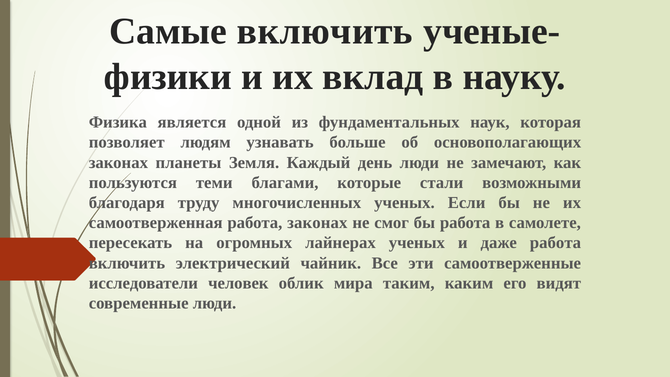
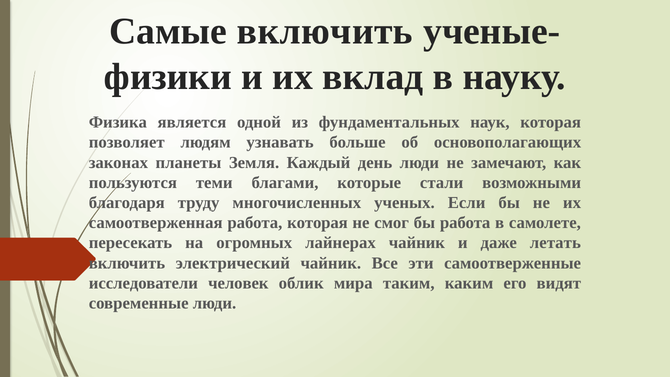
работа законах: законах -> которая
лайнерах ученых: ученых -> чайник
даже работа: работа -> летать
